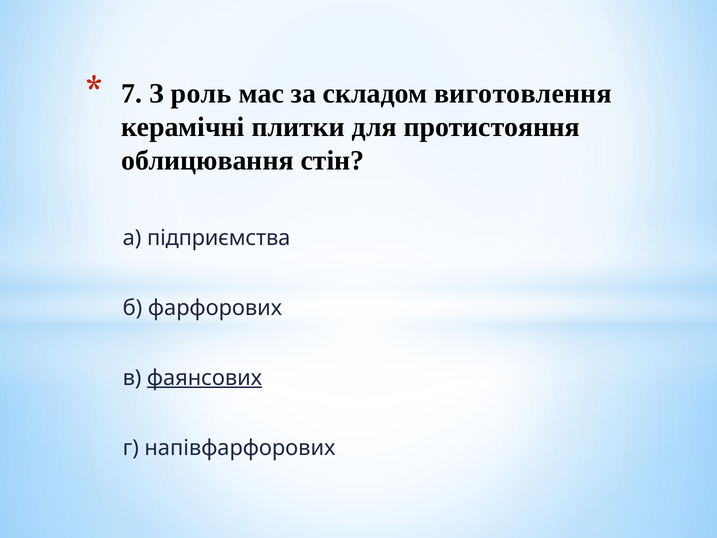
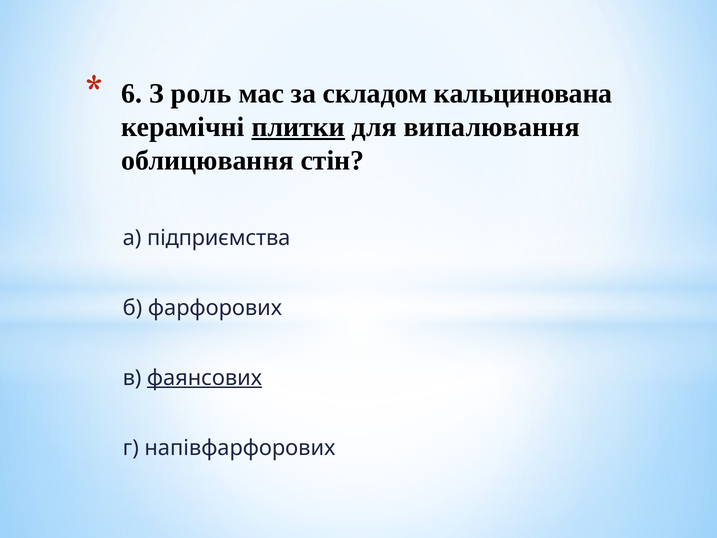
7: 7 -> 6
виготовлення: виготовлення -> кальцинована
плитки underline: none -> present
протистояння: протистояння -> випалювання
